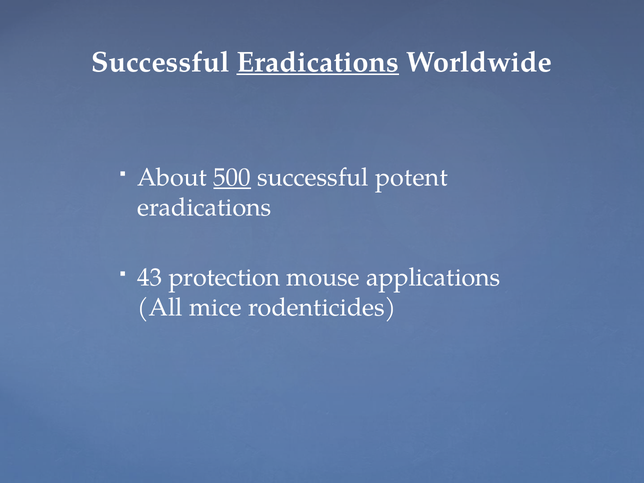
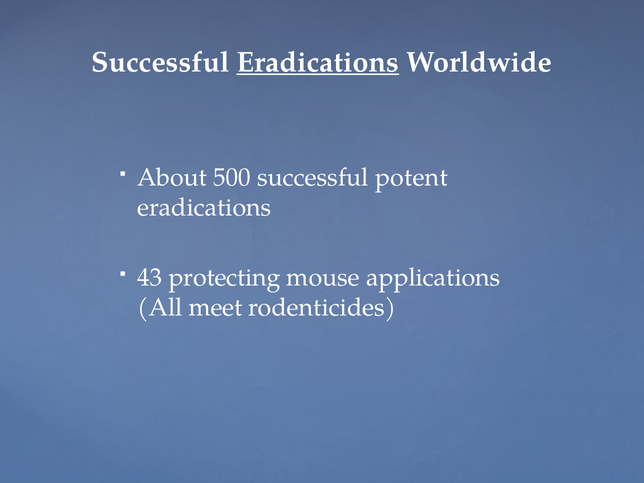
500 underline: present -> none
protection: protection -> protecting
mice: mice -> meet
